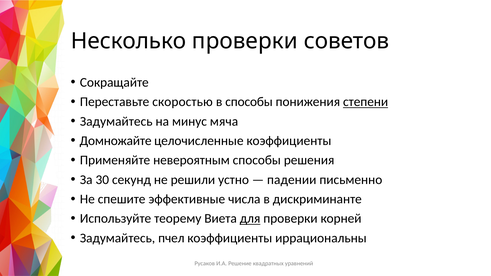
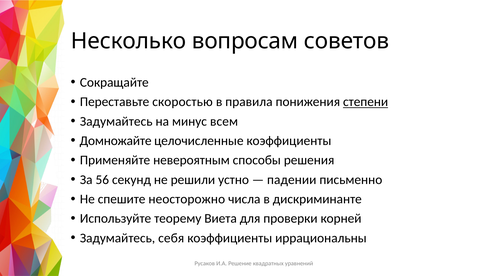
Несколько проверки: проверки -> вопросам
в способы: способы -> правила
мяча: мяча -> всем
30: 30 -> 56
эффективные: эффективные -> неосторожно
для underline: present -> none
пчел: пчел -> себя
